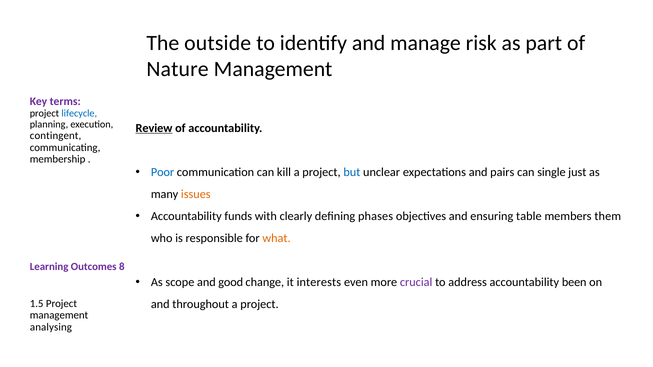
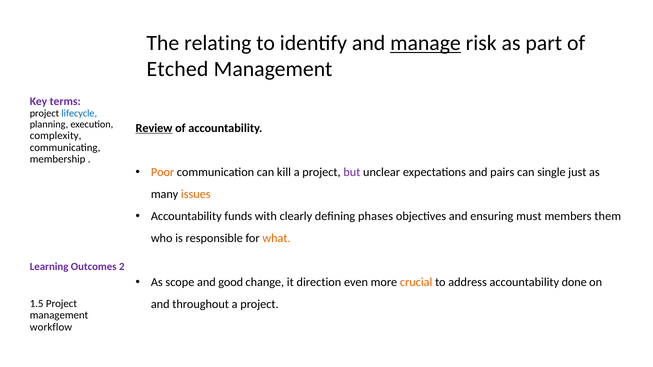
outside: outside -> relating
manage underline: none -> present
Nature: Nature -> Etched
contingent: contingent -> complexity
Poor colour: blue -> orange
but colour: blue -> purple
table: table -> must
8: 8 -> 2
interests: interests -> direction
crucial colour: purple -> orange
been: been -> done
analysing: analysing -> workflow
